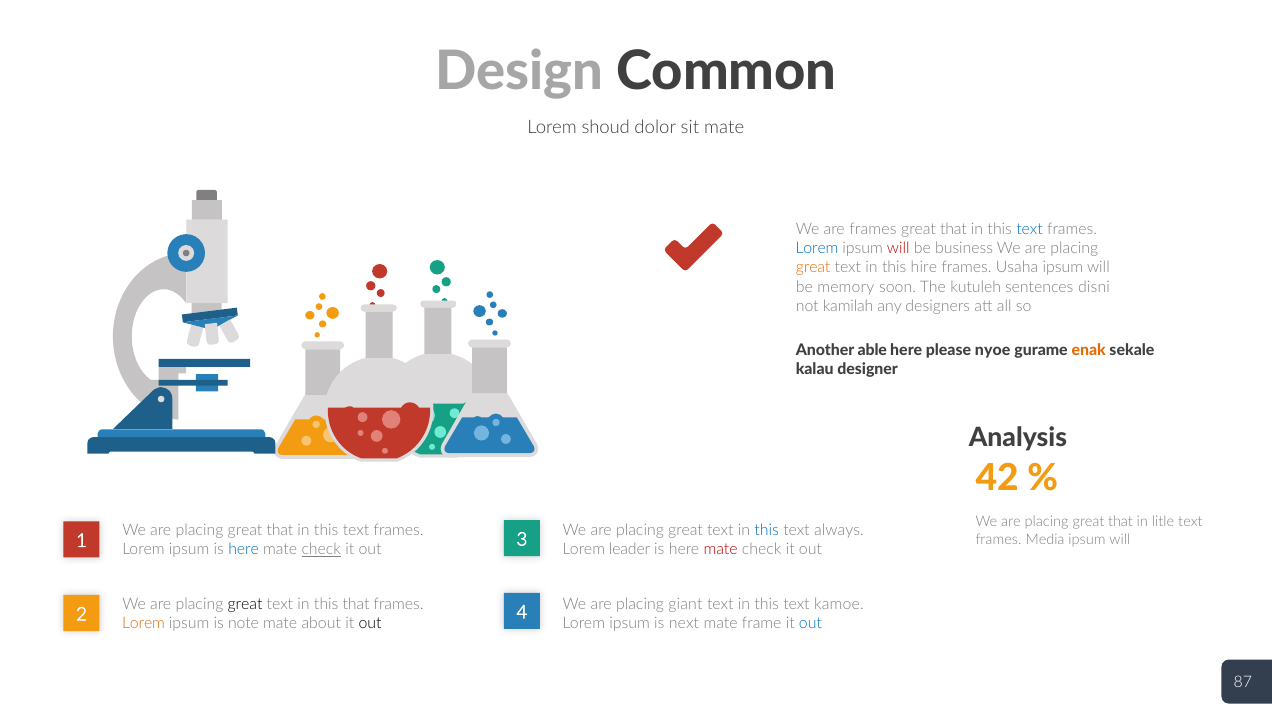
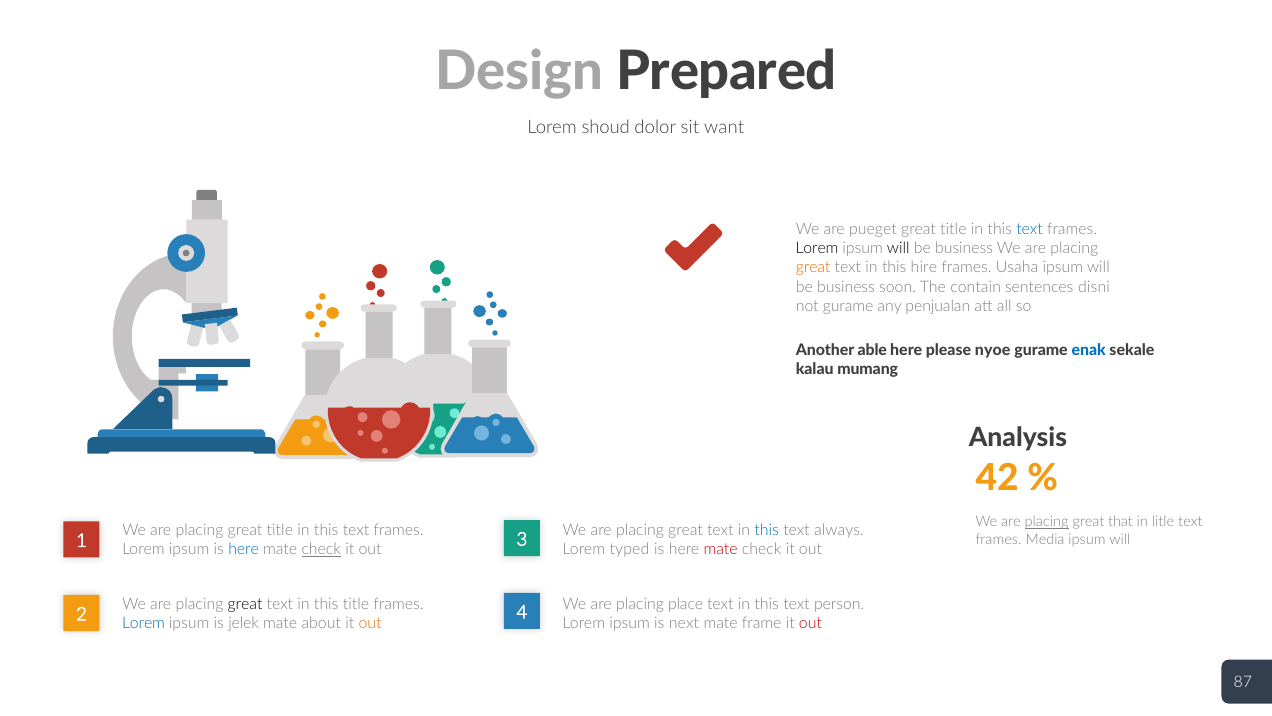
Common: Common -> Prepared
sit mate: mate -> want
are frames: frames -> pueget
that at (953, 229): that -> title
Lorem at (817, 248) colour: blue -> black
will at (898, 248) colour: red -> black
memory at (846, 287): memory -> business
kutuleh: kutuleh -> contain
not kamilah: kamilah -> gurame
designers: designers -> penjualan
enak colour: orange -> blue
designer: designer -> mumang
placing at (1047, 522) underline: none -> present
that at (280, 530): that -> title
leader: leader -> typed
giant: giant -> place
kamoe: kamoe -> person
this that: that -> title
out at (810, 623) colour: blue -> red
Lorem at (144, 623) colour: orange -> blue
note: note -> jelek
out at (370, 623) colour: black -> orange
